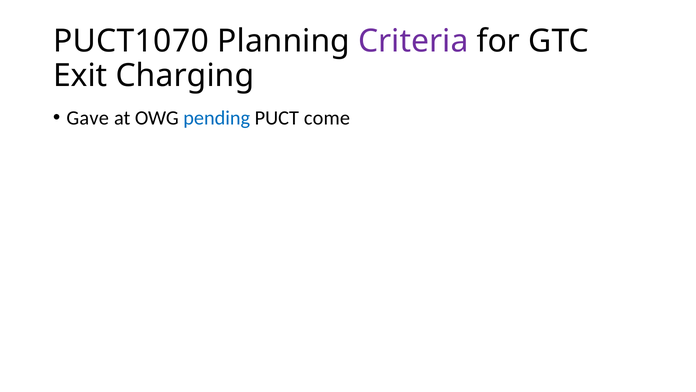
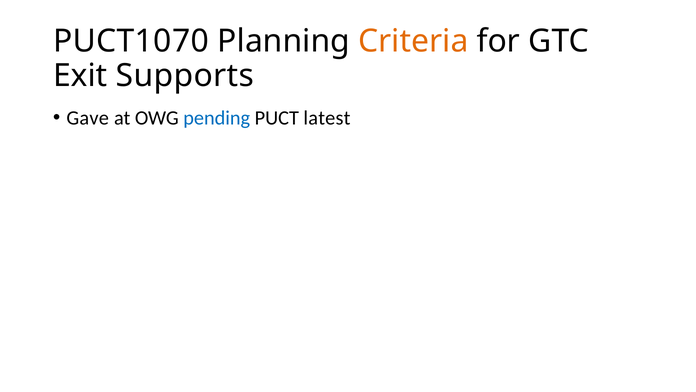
Criteria colour: purple -> orange
Charging: Charging -> Supports
come: come -> latest
